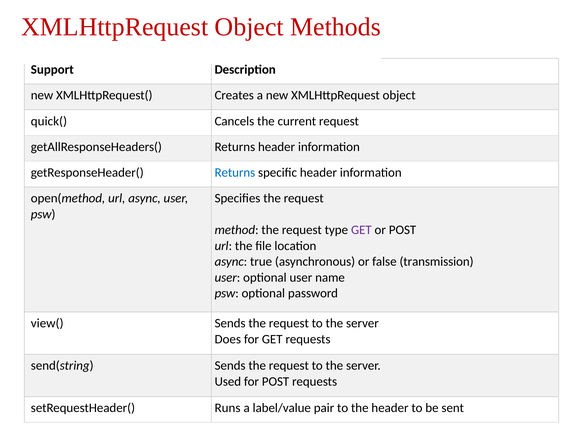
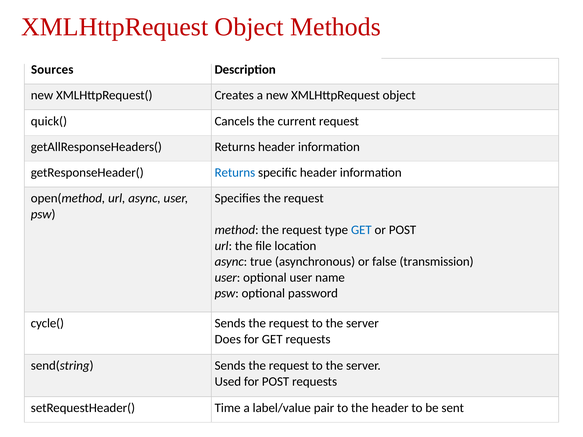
Support: Support -> Sources
GET at (361, 230) colour: purple -> blue
view(: view( -> cycle(
Runs: Runs -> Time
